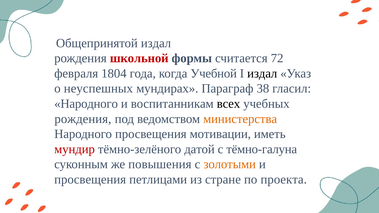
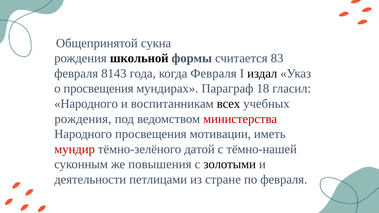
Общепринятой издал: издал -> сукна
школьной colour: red -> black
72: 72 -> 83
1804: 1804 -> 8143
когда Учебной: Учебной -> Февраля
о неуспешных: неуспешных -> просвещения
38: 38 -> 18
министерства colour: orange -> red
тёмно-галуна: тёмно-галуна -> тёмно-нашей
золотыми colour: orange -> black
просвещения at (90, 180): просвещения -> деятельности
по проекта: проекта -> февраля
